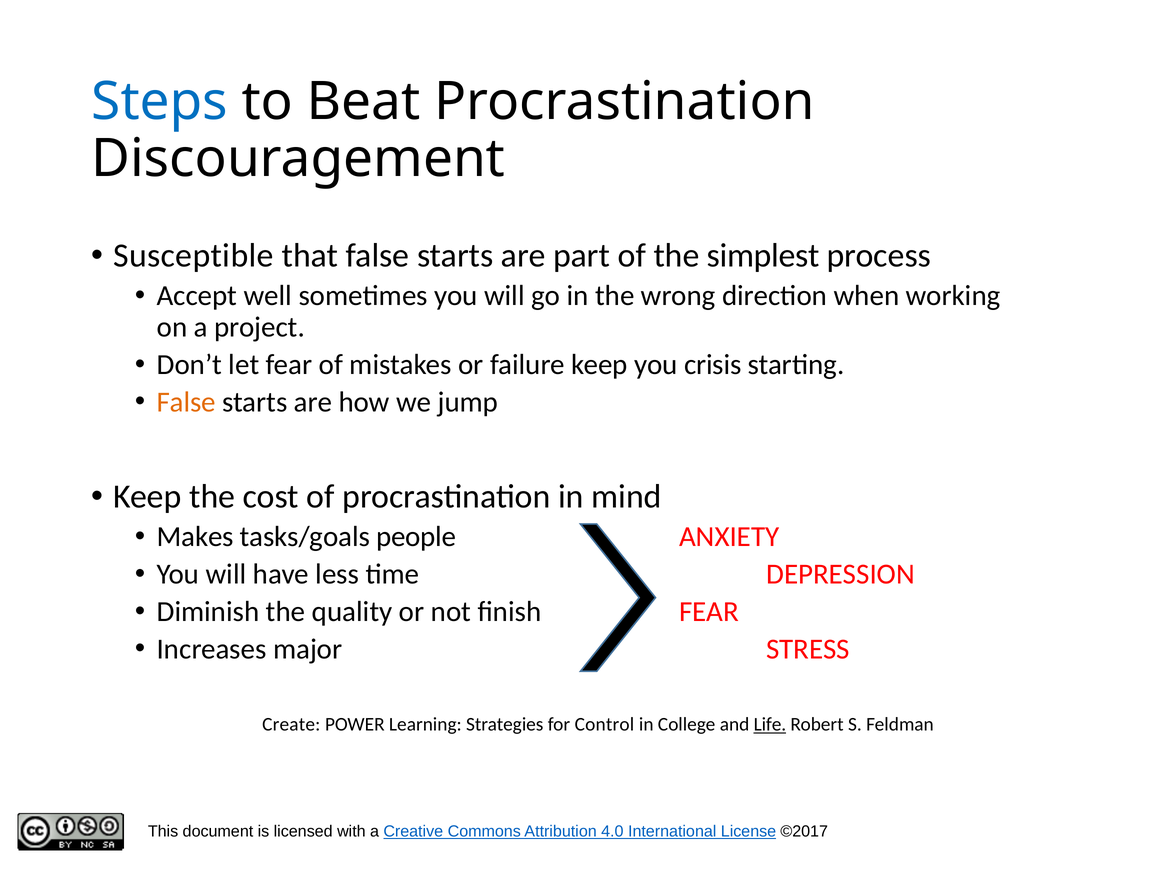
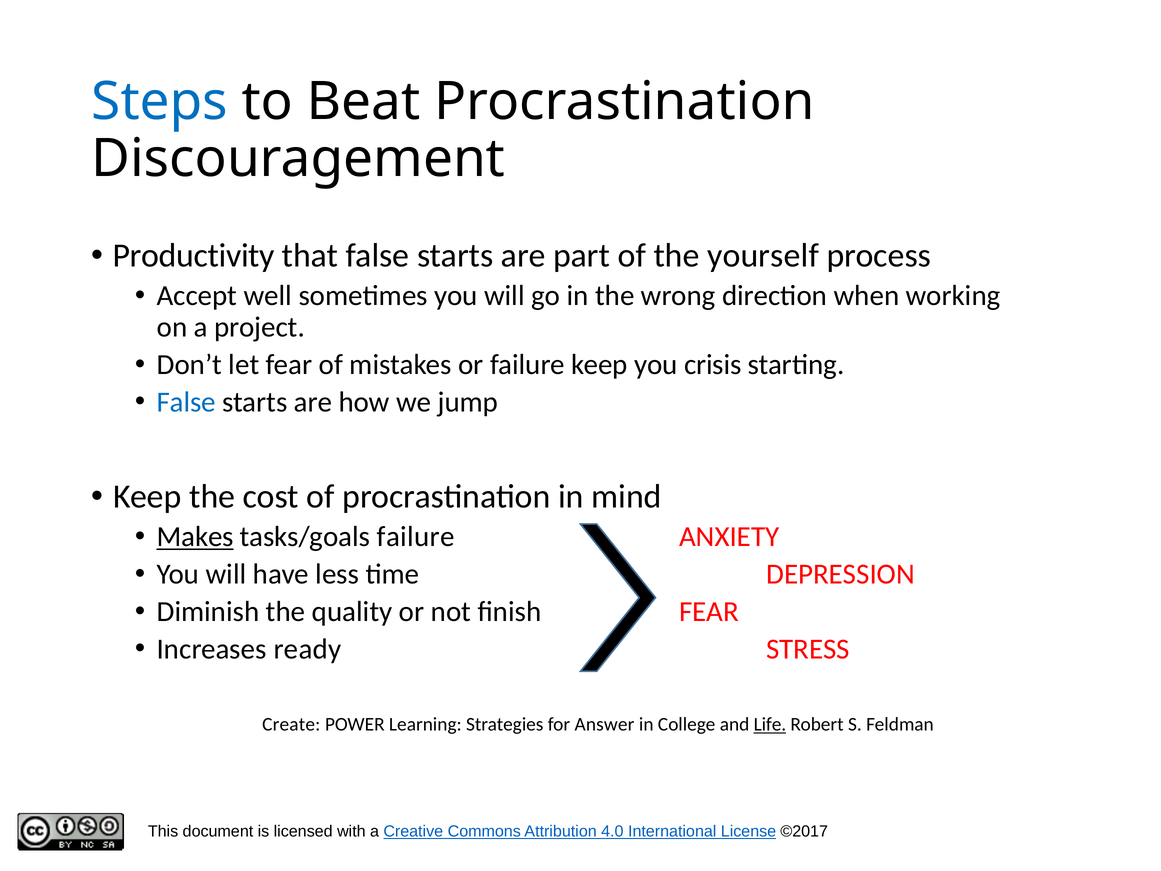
Susceptible: Susceptible -> Productivity
simplest: simplest -> yourself
False at (186, 402) colour: orange -> blue
Makes underline: none -> present
tasks/goals people: people -> failure
major: major -> ready
Control: Control -> Answer
